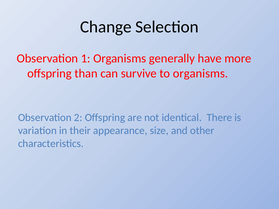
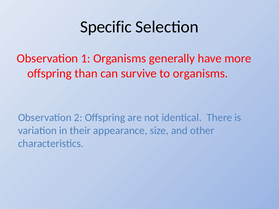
Change: Change -> Specific
